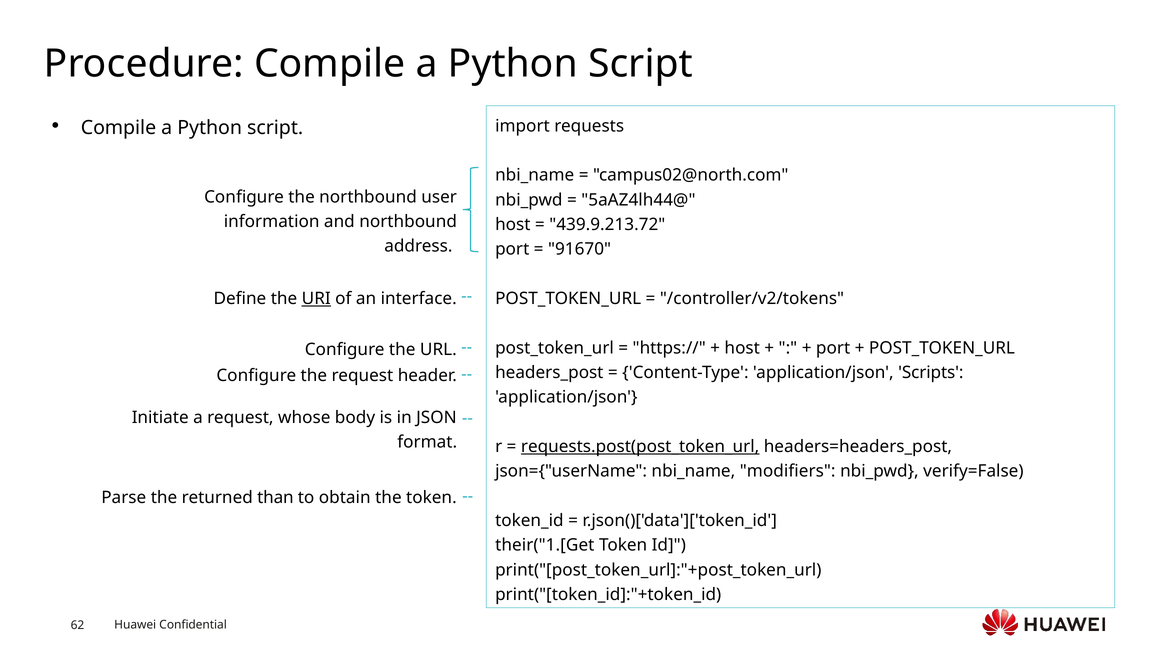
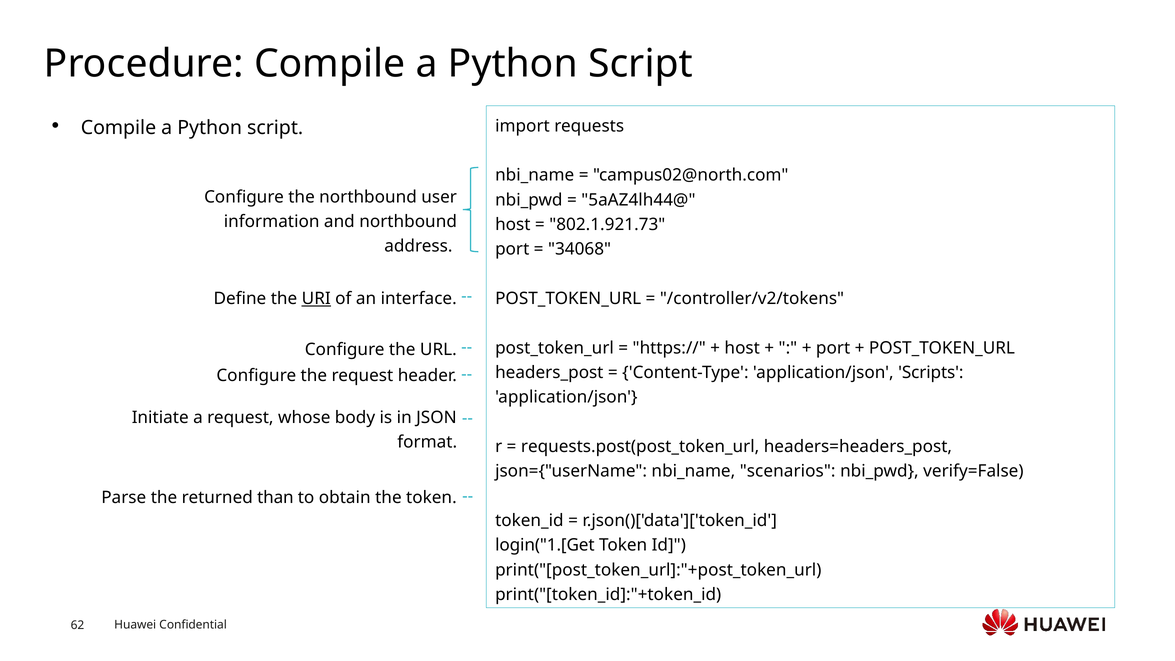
439.9.213.72: 439.9.213.72 -> 802.1.921.73
91670: 91670 -> 34068
requests.post(post_token_url underline: present -> none
modifiers: modifiers -> scenarios
their("1.[Get: their("1.[Get -> login("1.[Get
